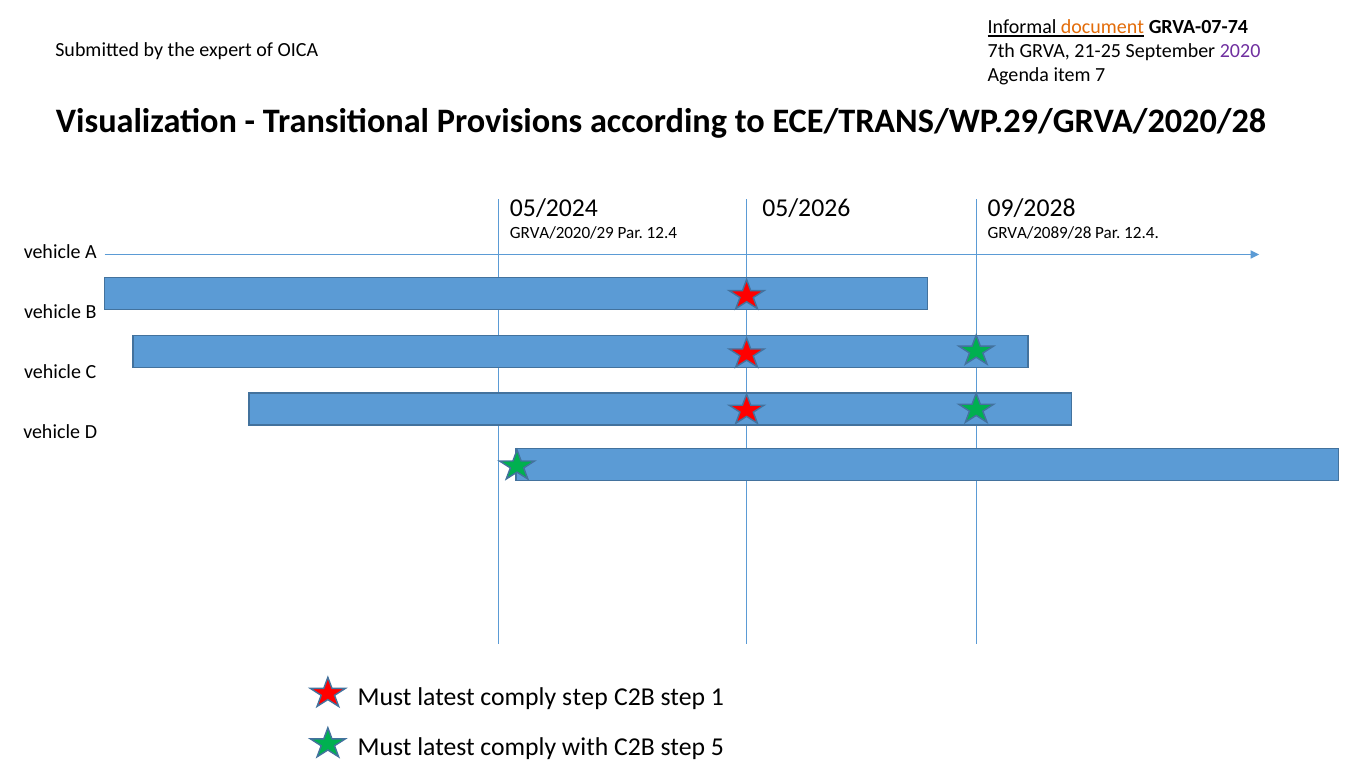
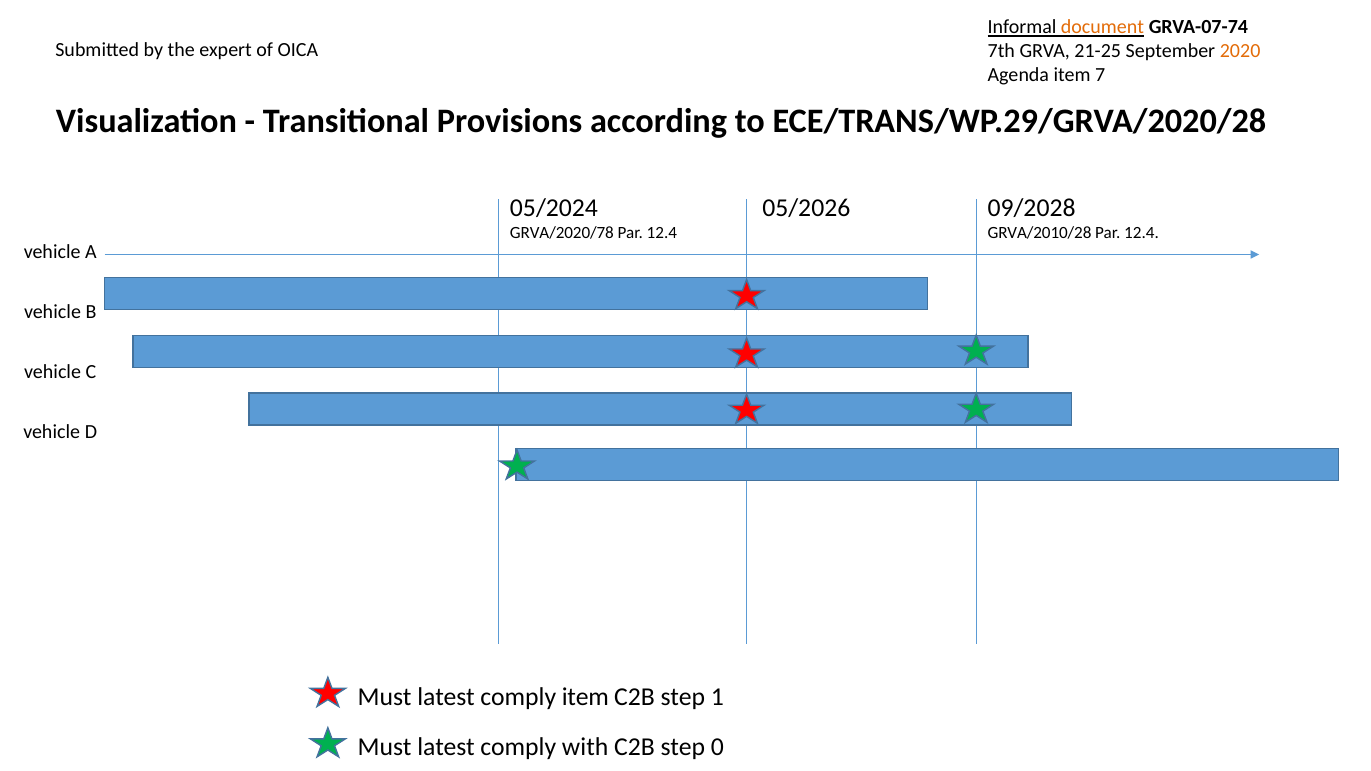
2020 colour: purple -> orange
GRVA/2020/29: GRVA/2020/29 -> GRVA/2020/78
GRVA/2089/28: GRVA/2089/28 -> GRVA/2010/28
comply step: step -> item
5: 5 -> 0
